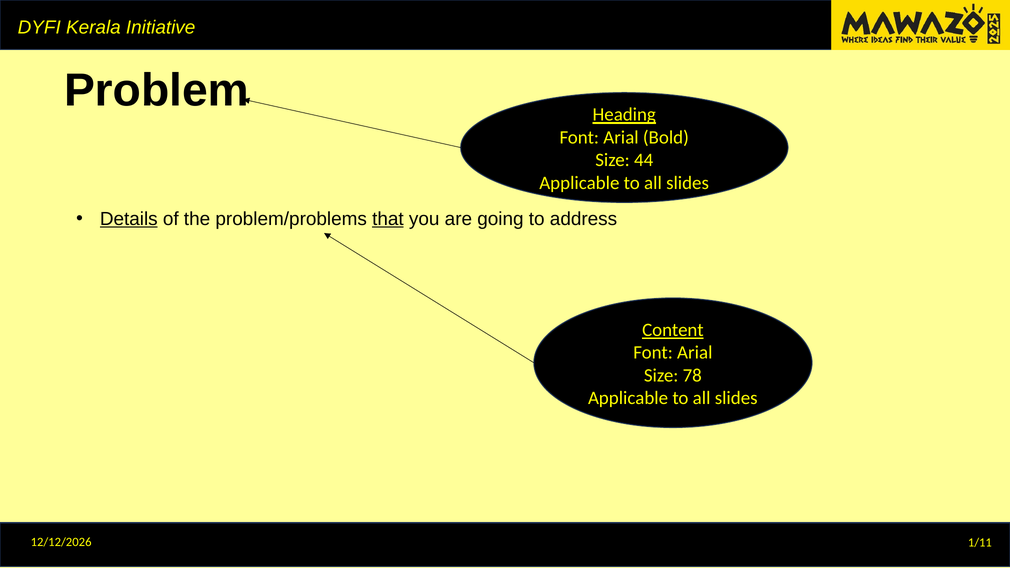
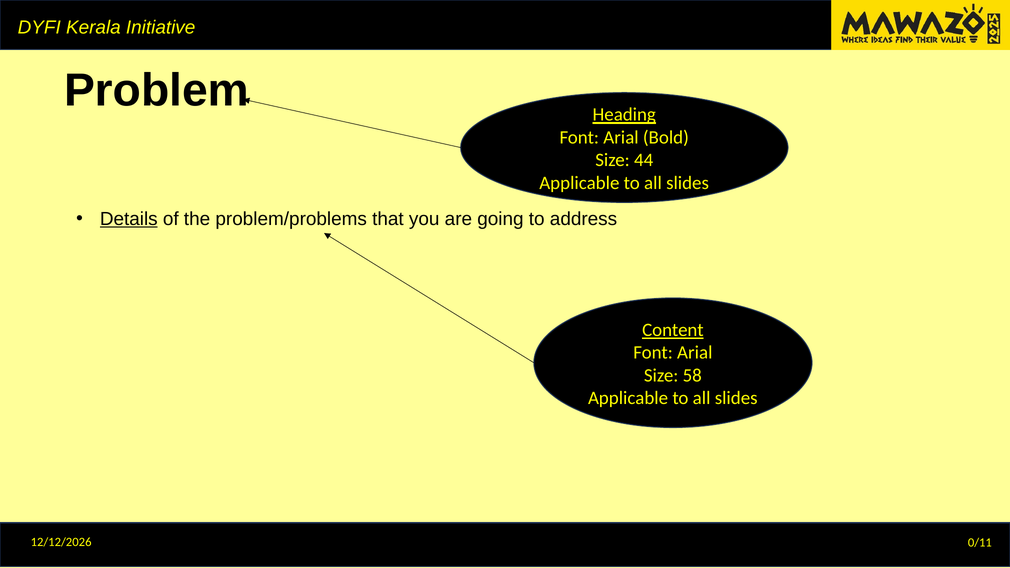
that underline: present -> none
78: 78 -> 58
1/11: 1/11 -> 0/11
